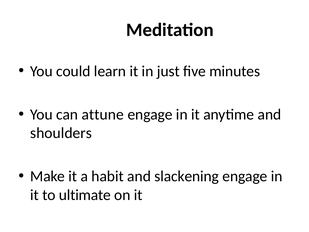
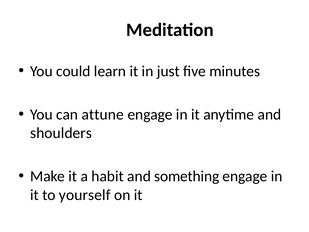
slackening: slackening -> something
ultimate: ultimate -> yourself
